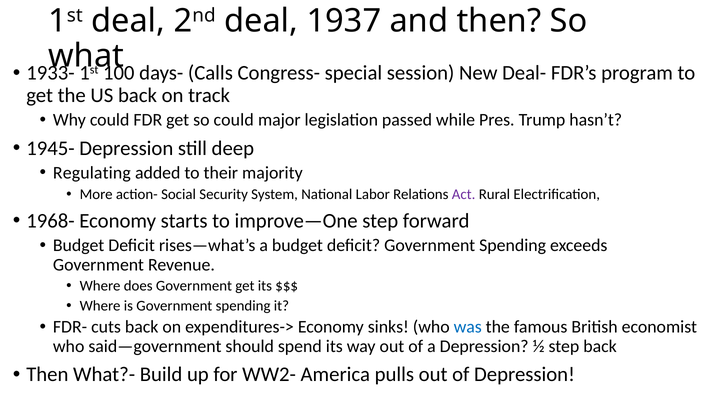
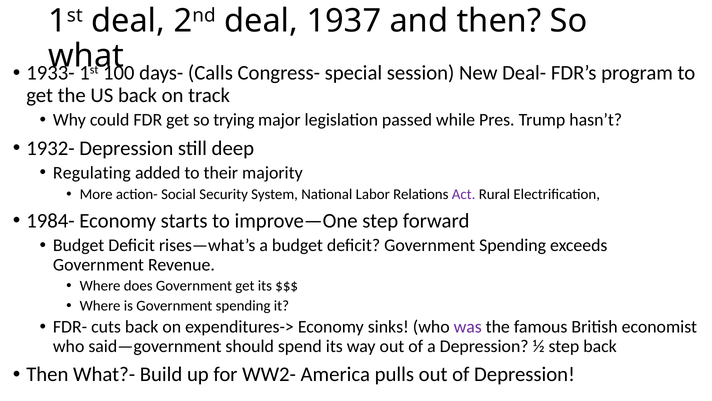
so could: could -> trying
1945-: 1945- -> 1932-
1968-: 1968- -> 1984-
was colour: blue -> purple
